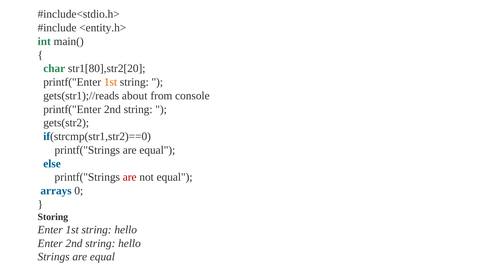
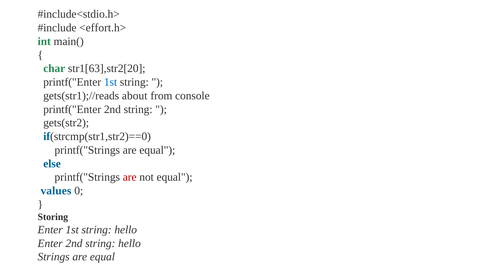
<entity.h>: <entity.h> -> <effort.h>
str1[80],str2[20: str1[80],str2[20 -> str1[63],str2[20
1st at (111, 82) colour: orange -> blue
arrays: arrays -> values
